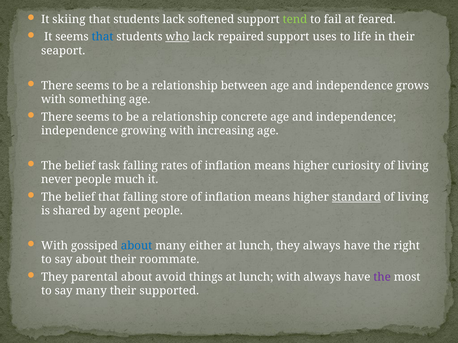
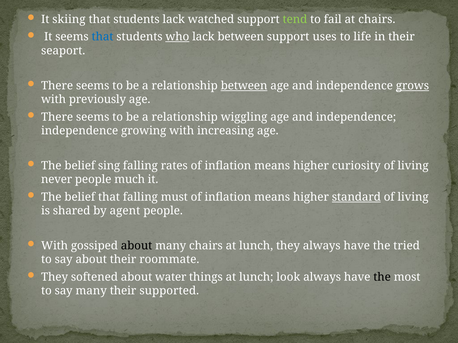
softened: softened -> watched
at feared: feared -> chairs
lack repaired: repaired -> between
between at (244, 86) underline: none -> present
grows underline: none -> present
something: something -> previously
concrete: concrete -> wiggling
task: task -> sing
store: store -> must
about at (137, 246) colour: blue -> black
many either: either -> chairs
right: right -> tried
parental: parental -> softened
avoid: avoid -> water
lunch with: with -> look
the at (382, 277) colour: purple -> black
